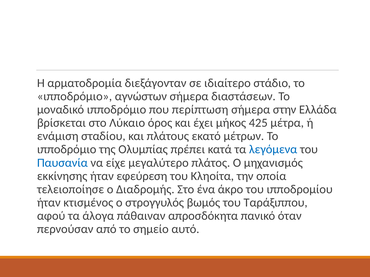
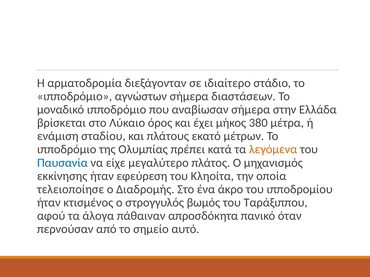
περίπτωση: περίπτωση -> αναβίωσαν
425: 425 -> 380
λεγόμενα colour: blue -> orange
